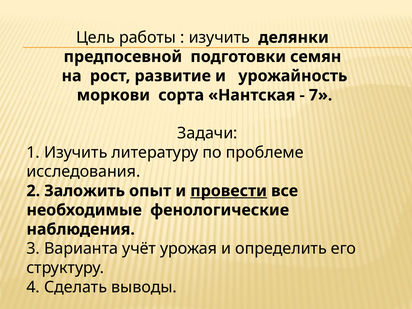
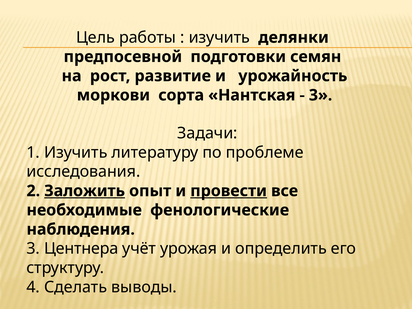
7 at (321, 95): 7 -> 3
Заложить underline: none -> present
Варианта: Варианта -> Центнера
